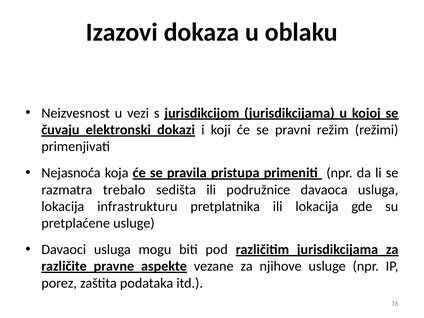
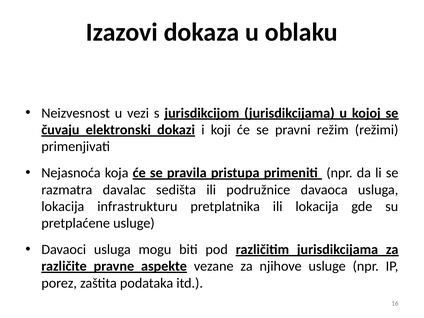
trebalo: trebalo -> davalac
